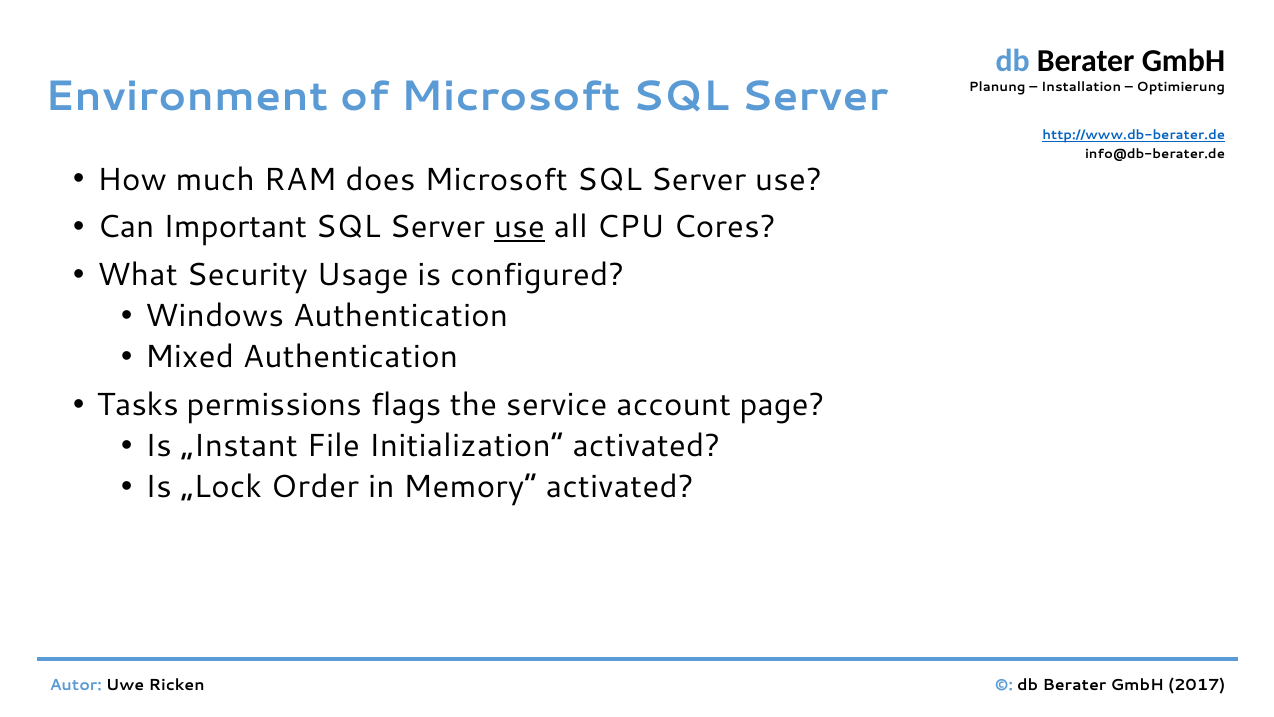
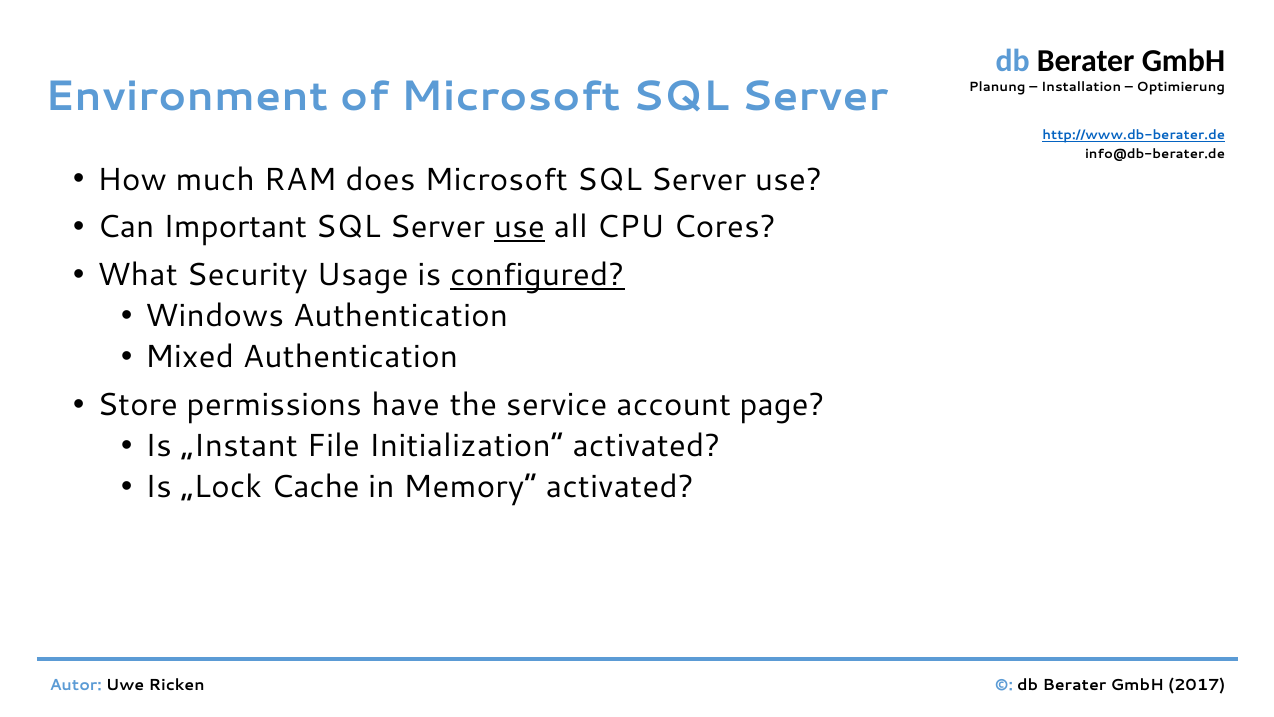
configured underline: none -> present
Tasks: Tasks -> Store
flags: flags -> have
Order: Order -> Cache
